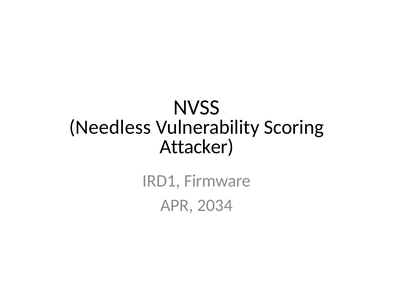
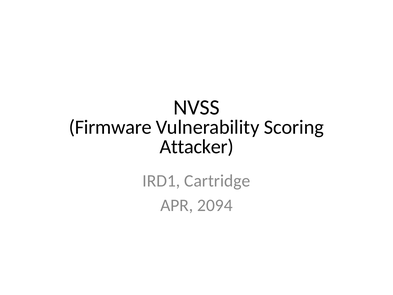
Needless: Needless -> Firmware
Firmware: Firmware -> Cartridge
2034: 2034 -> 2094
